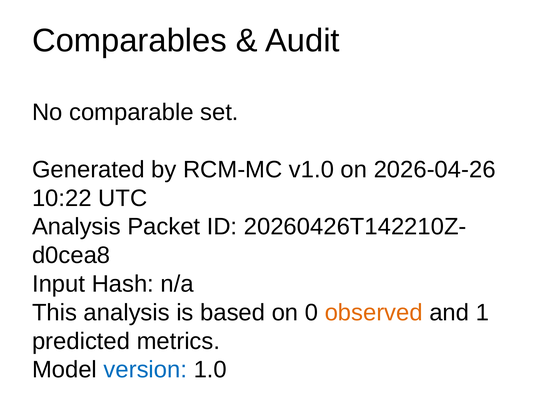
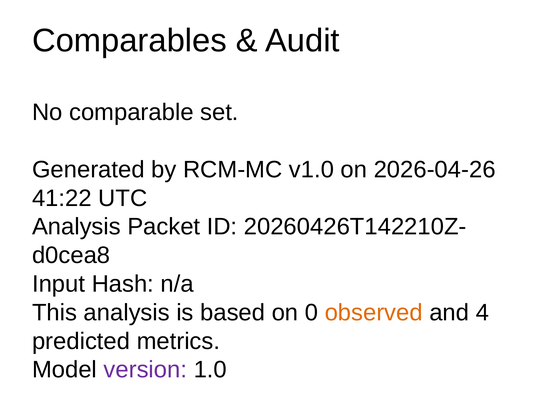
10:22: 10:22 -> 41:22
1: 1 -> 4
version colour: blue -> purple
